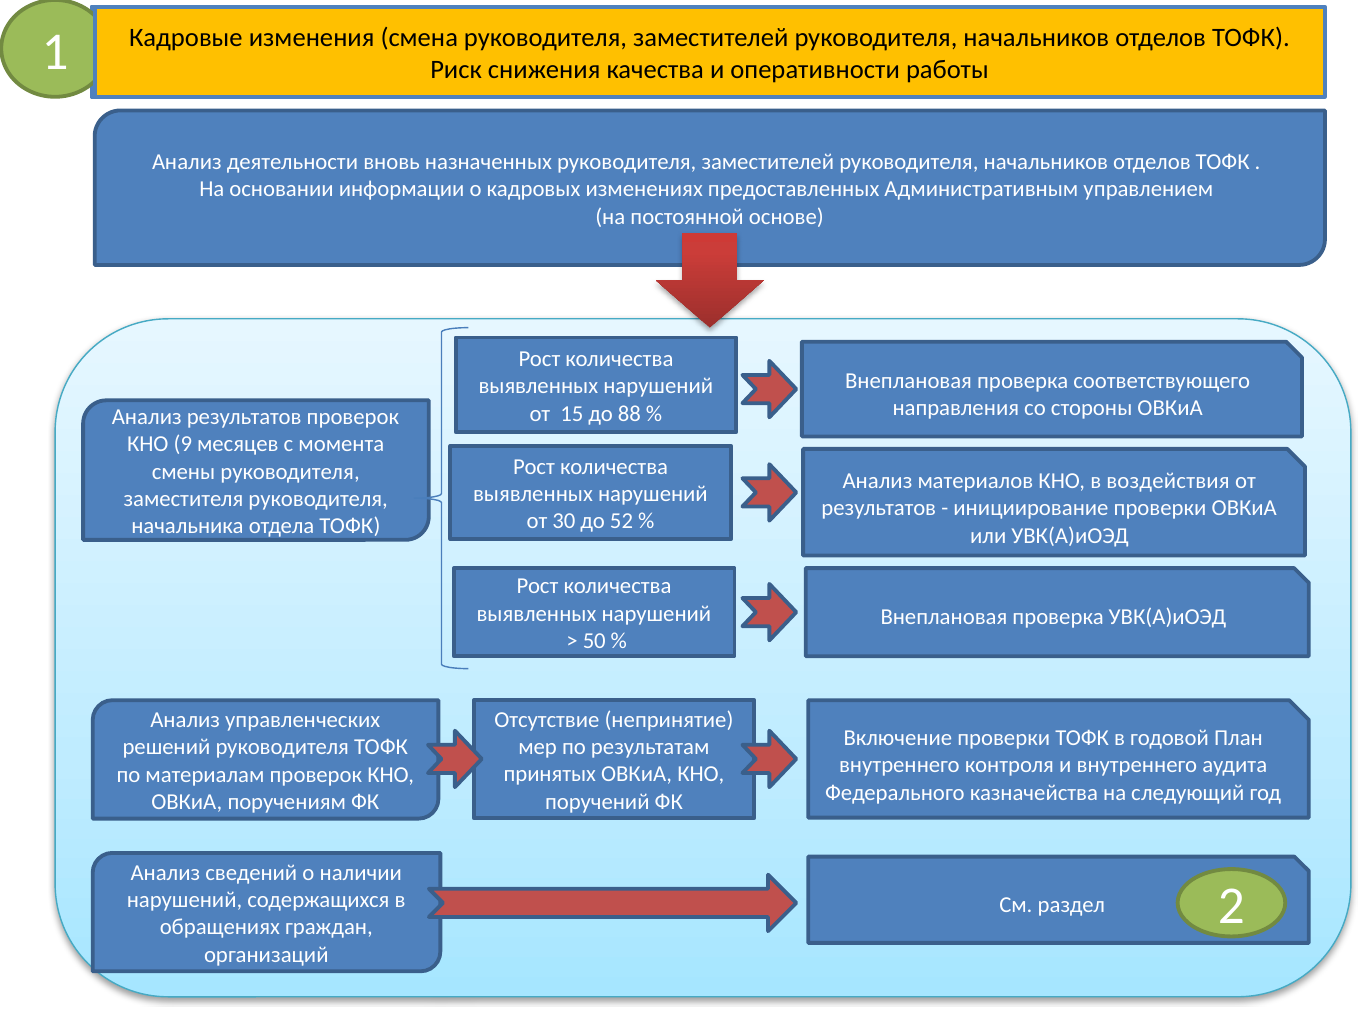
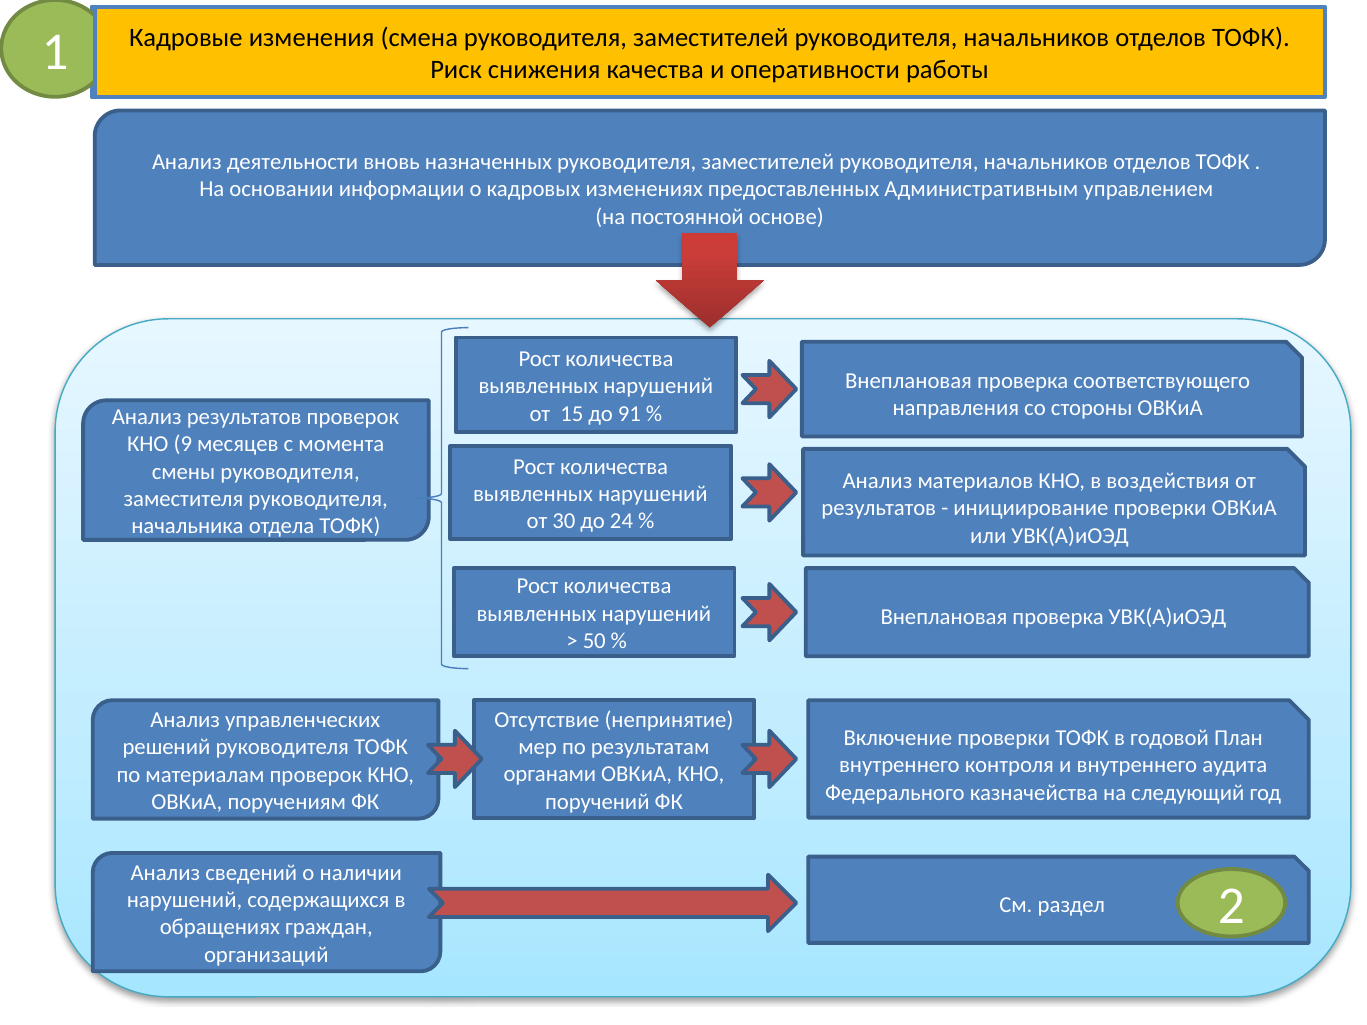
88: 88 -> 91
52: 52 -> 24
принятых: принятых -> органами
